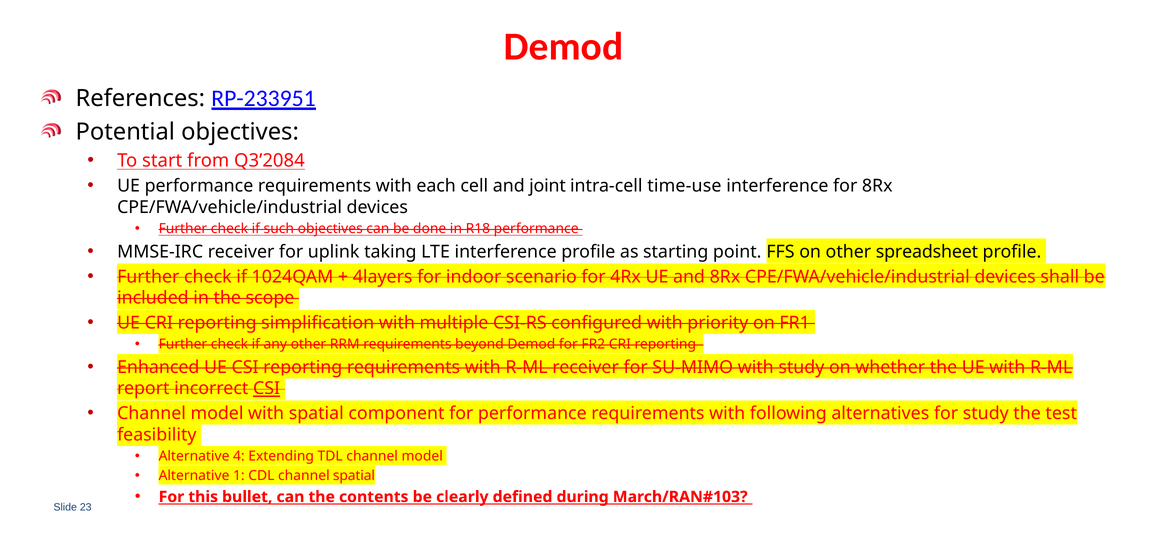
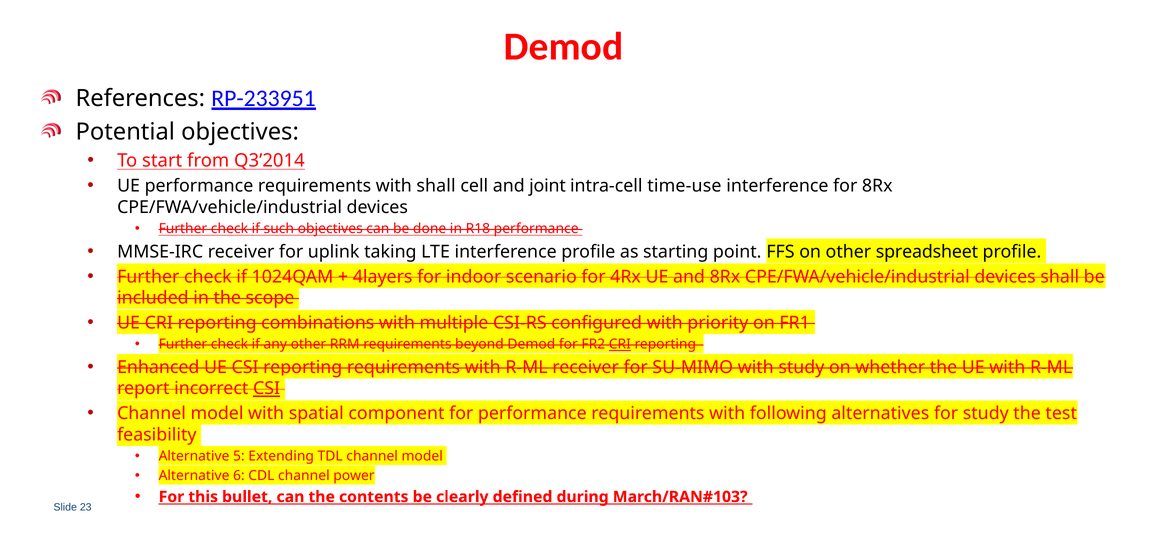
Q3’2084: Q3’2084 -> Q3’2014
with each: each -> shall
simplification: simplification -> combinations
CRI at (620, 345) underline: none -> present
4: 4 -> 5
1: 1 -> 6
channel spatial: spatial -> power
